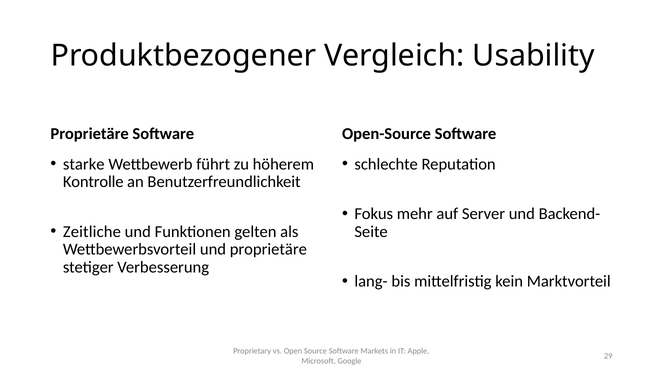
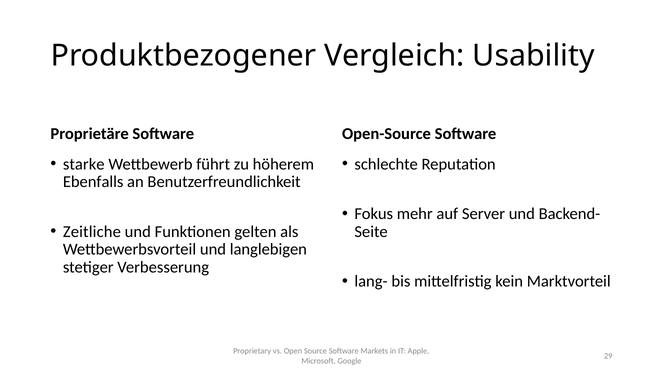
Kontrolle: Kontrolle -> Ebenfalls
und proprietäre: proprietäre -> langlebigen
